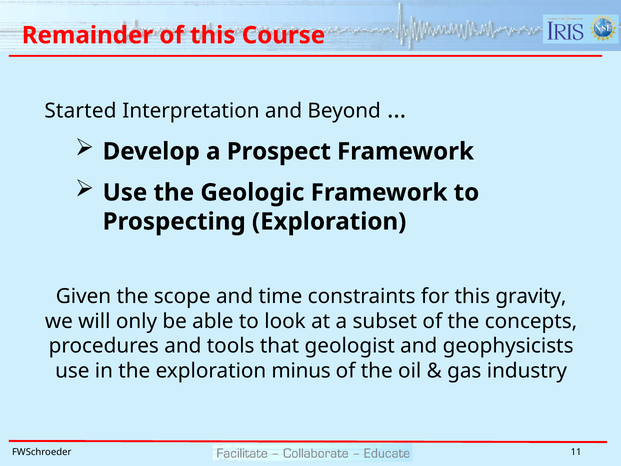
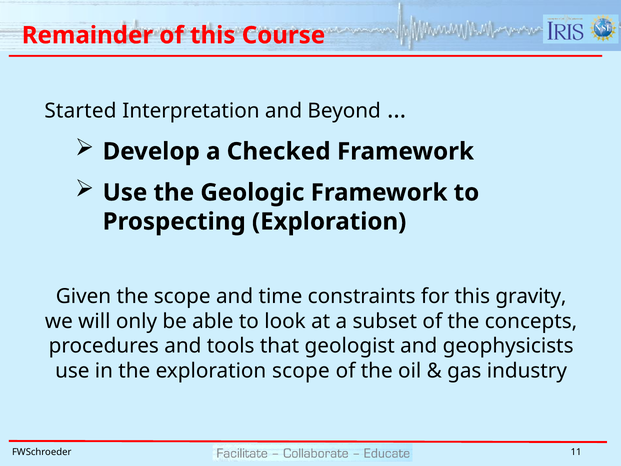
Prospect: Prospect -> Checked
exploration minus: minus -> scope
